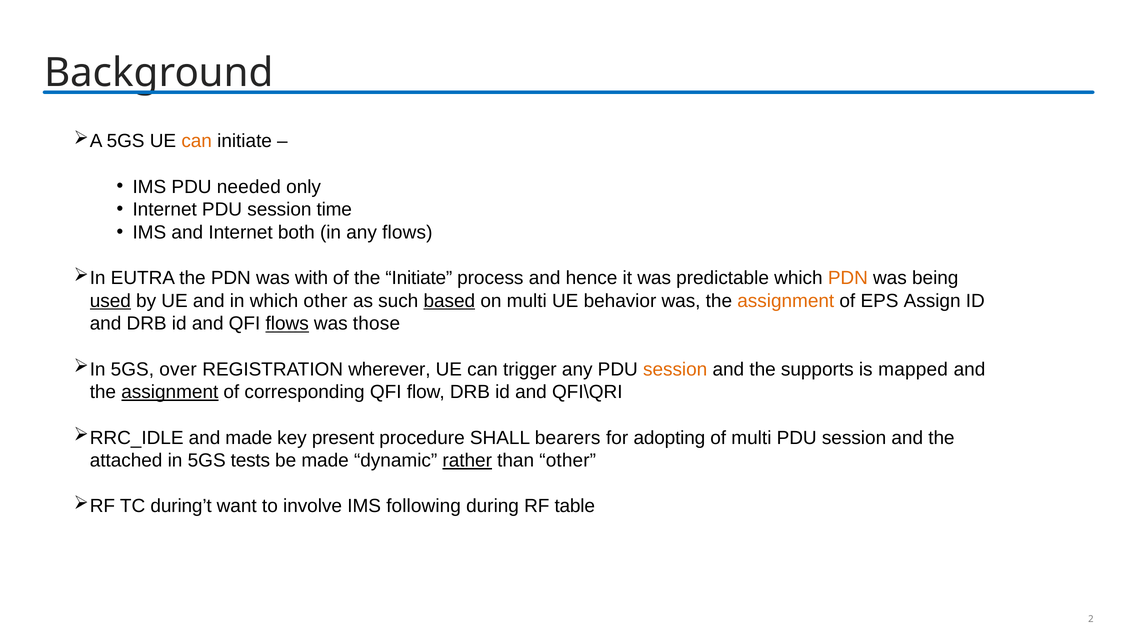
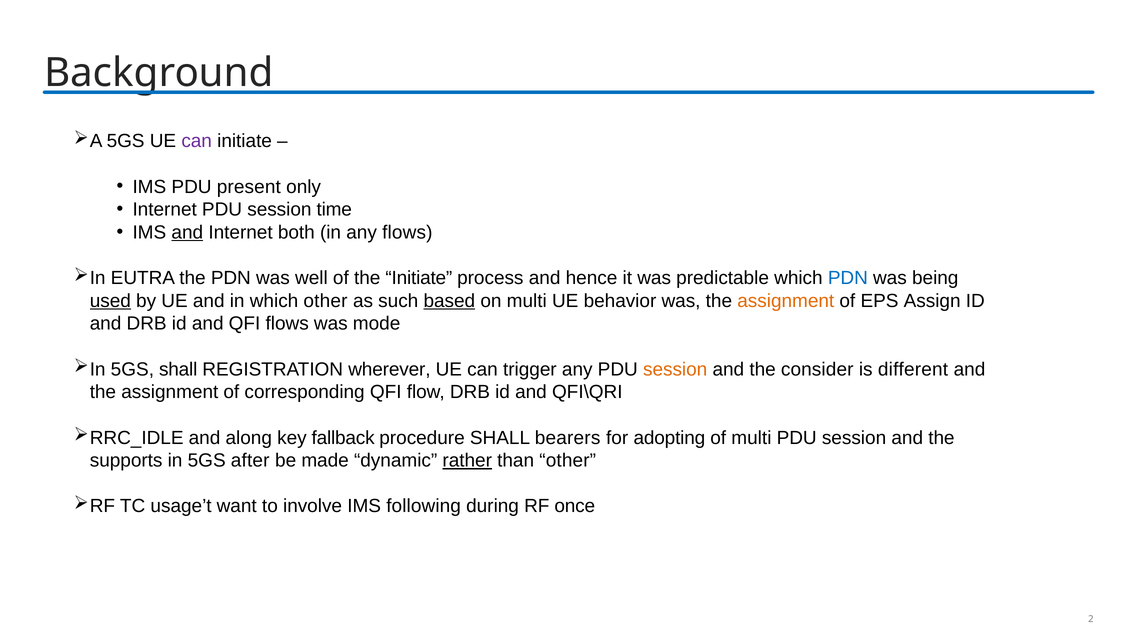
can at (197, 141) colour: orange -> purple
needed: needed -> present
and at (187, 232) underline: none -> present
with: with -> well
PDN at (848, 278) colour: orange -> blue
flows at (287, 324) underline: present -> none
those: those -> mode
5GS over: over -> shall
supports: supports -> consider
mapped: mapped -> different
assignment at (170, 392) underline: present -> none
and made: made -> along
present: present -> fallback
attached: attached -> supports
tests: tests -> after
during’t: during’t -> usage’t
table: table -> once
